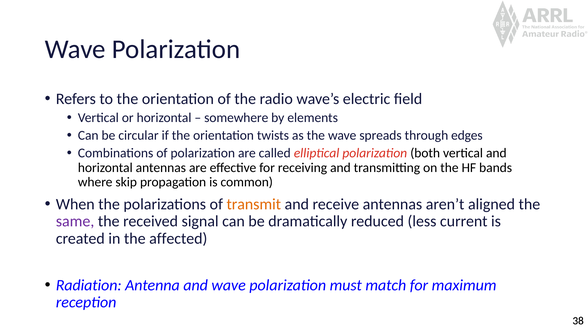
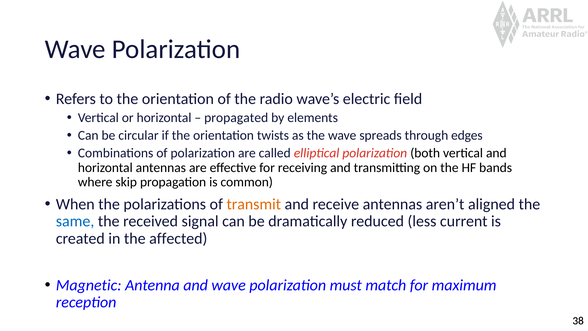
somewhere: somewhere -> propagated
same colour: purple -> blue
Radiation: Radiation -> Magnetic
